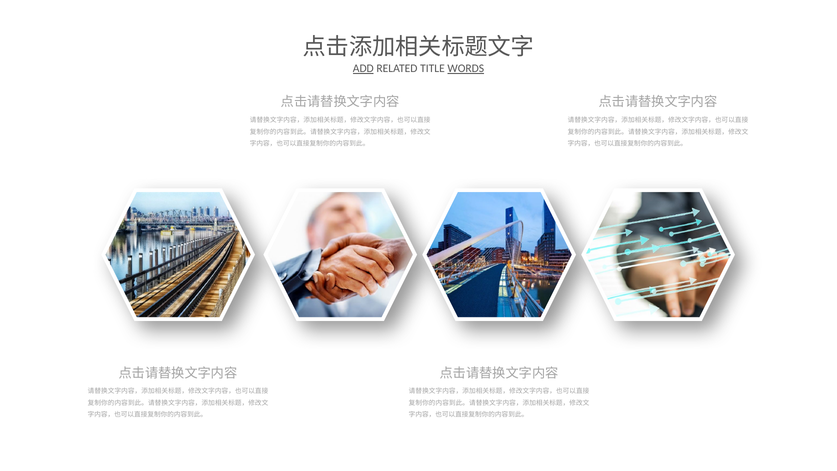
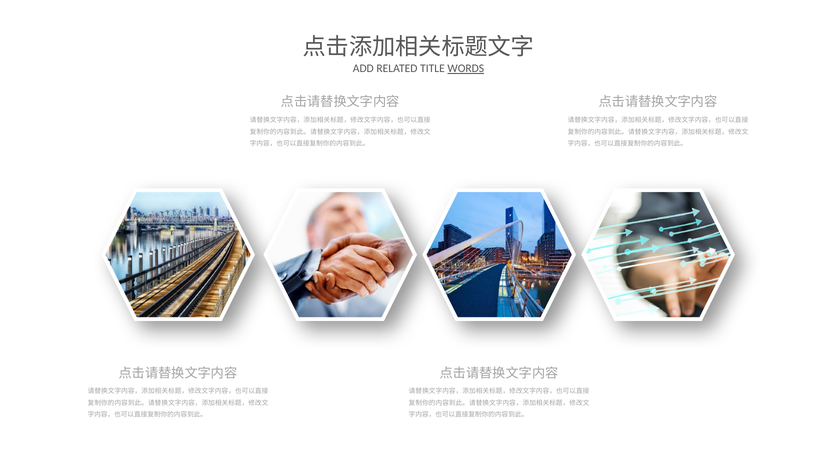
ADD underline: present -> none
